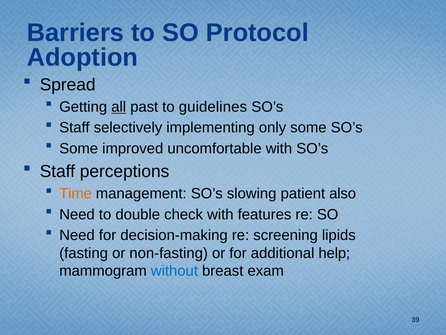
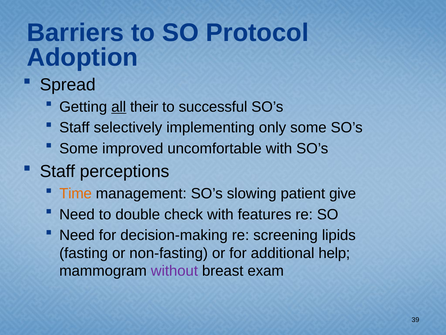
past: past -> their
guidelines: guidelines -> successful
also: also -> give
without colour: blue -> purple
